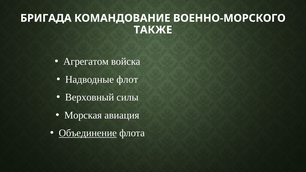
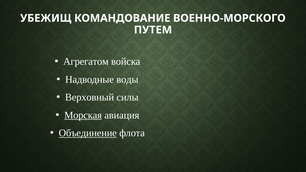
БРИГАДА: БРИГАДА -> УБЕЖИЩ
ТАКЖЕ: ТАКЖЕ -> ПУТЕМ
флот: флот -> воды
Морская underline: none -> present
